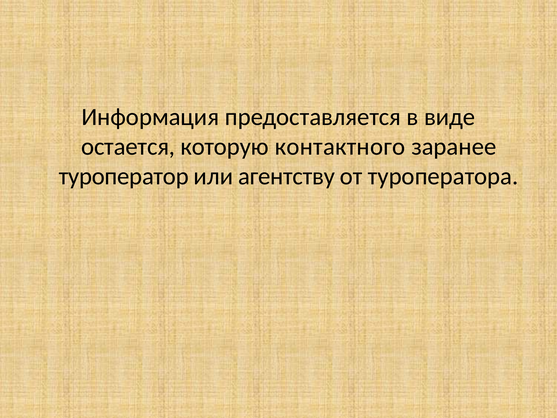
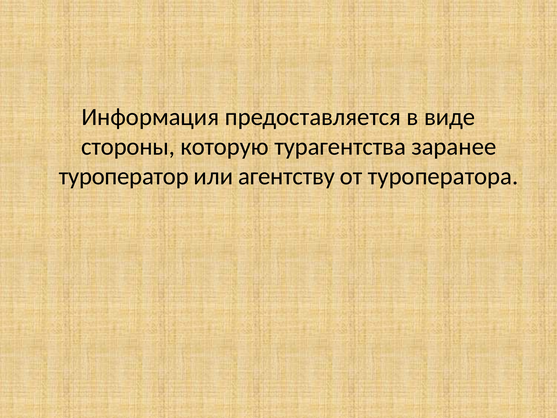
остается: остается -> стороны
контактного: контактного -> турагентства
